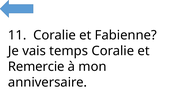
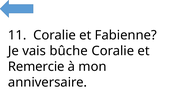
temps: temps -> bûche
